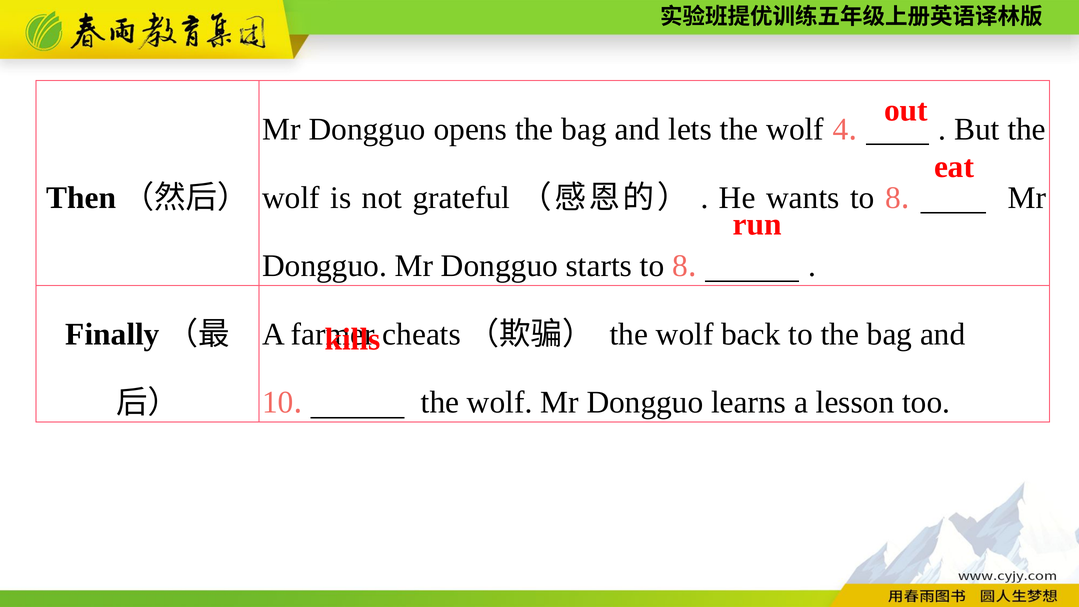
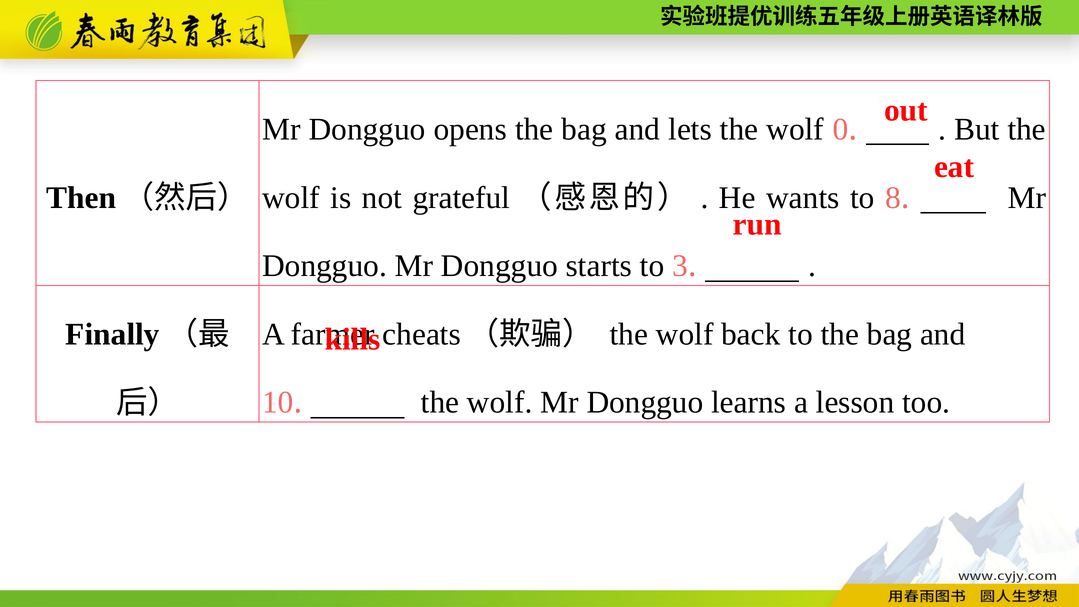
4: 4 -> 0
starts to 8: 8 -> 3
